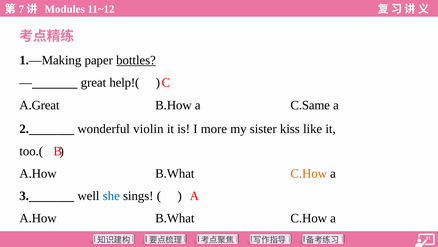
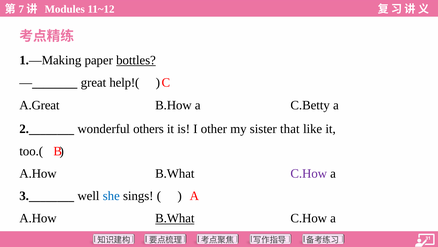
C.Same: C.Same -> C.Betty
violin: violin -> others
more: more -> other
kiss: kiss -> that
C.How at (309, 173) colour: orange -> purple
B.What at (175, 218) underline: none -> present
